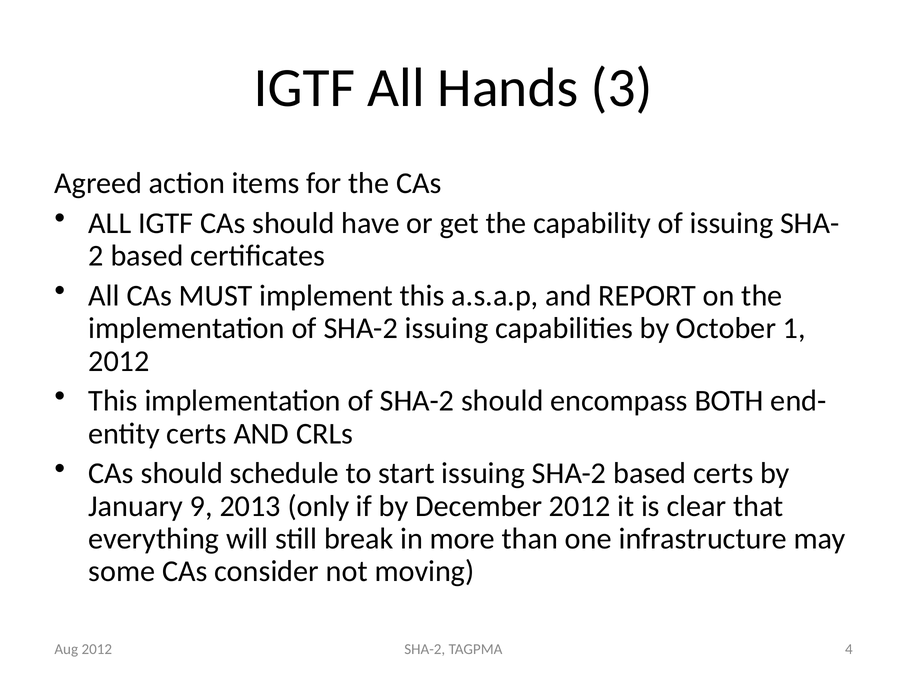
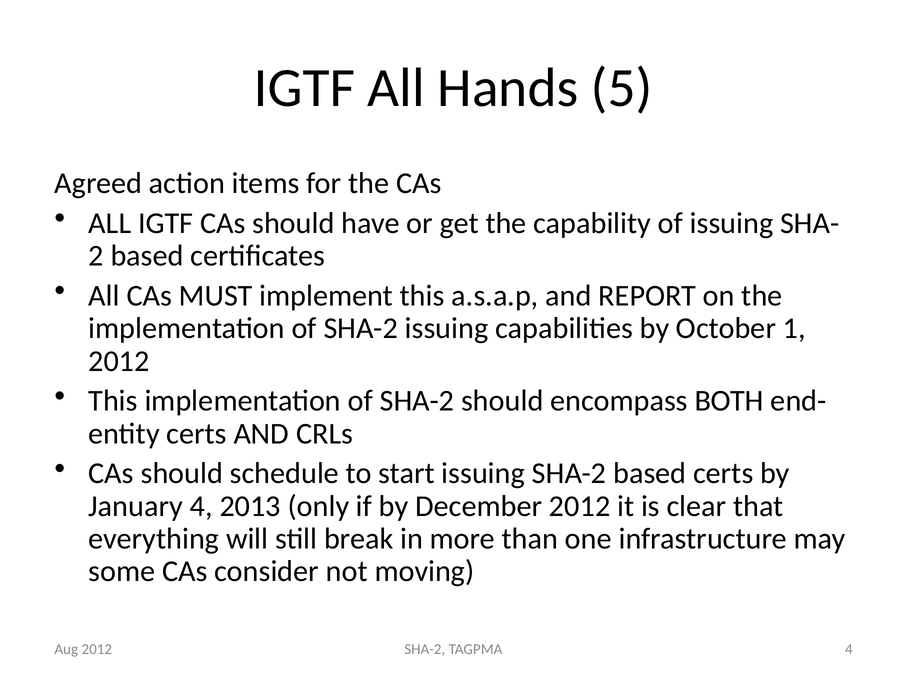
3: 3 -> 5
January 9: 9 -> 4
